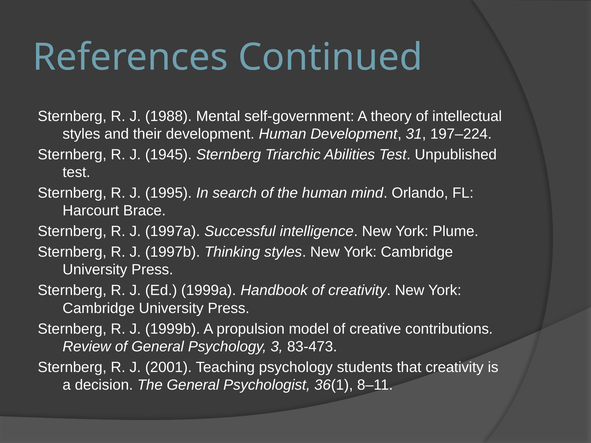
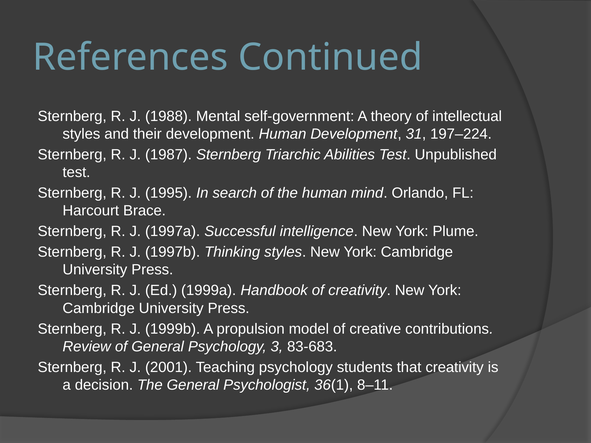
1945: 1945 -> 1987
83-473: 83-473 -> 83-683
